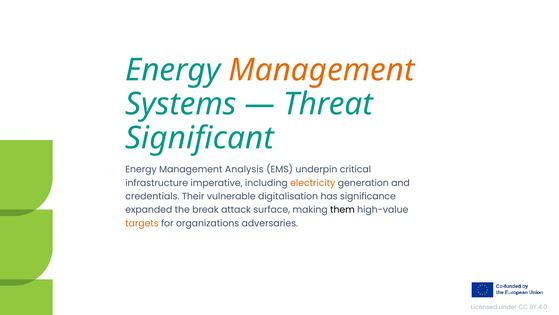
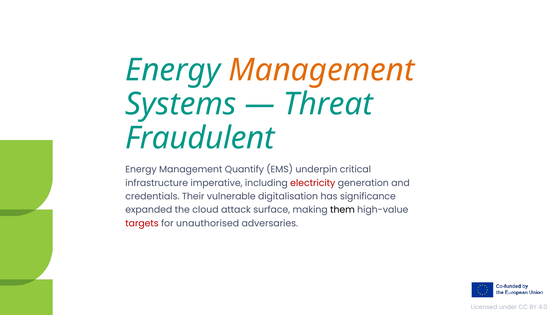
Significant: Significant -> Fraudulent
Analysis: Analysis -> Quantify
electricity colour: orange -> red
break: break -> cloud
targets colour: orange -> red
organizations: organizations -> unauthorised
